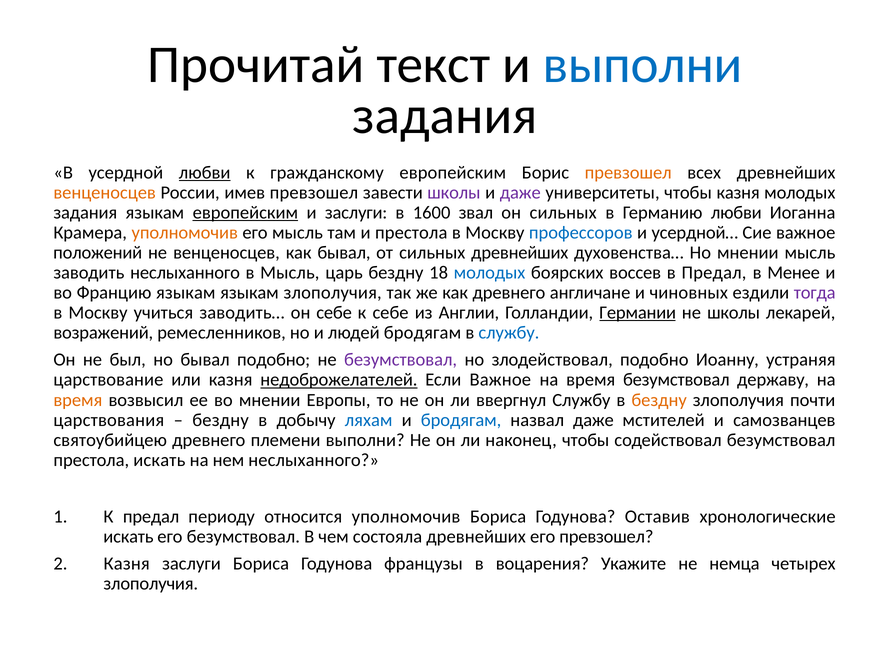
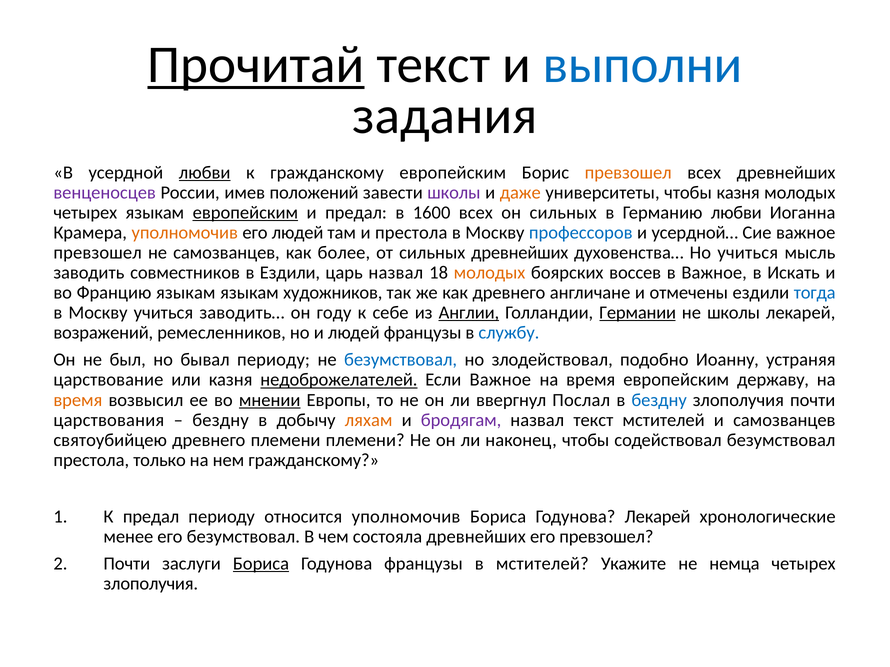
Прочитай underline: none -> present
венценосцев at (105, 193) colour: orange -> purple
имев превзошел: превзошел -> положений
даже at (520, 193) colour: purple -> orange
задания at (85, 213): задания -> четырех
и заслуги: заслуги -> предал
1600 звал: звал -> всех
его мысль: мысль -> людей
положений at (98, 253): положений -> превзошел
не венценосцев: венценосцев -> самозванцев
как бывал: бывал -> более
Но мнении: мнении -> учиться
заводить неслыханного: неслыханного -> совместников
в Мысль: Мысль -> Ездили
царь бездну: бездну -> назвал
молодых at (490, 273) colour: blue -> orange
в Предал: Предал -> Важное
Менее: Менее -> Искать
языкам злополучия: злополучия -> художников
чиновных: чиновных -> отмечены
тогда colour: purple -> blue
он себе: себе -> году
Англии underline: none -> present
людей бродягам: бродягам -> французы
бывал подобно: подобно -> периоду
безумствовал at (401, 360) colour: purple -> blue
время безумствовал: безумствовал -> европейским
мнении at (270, 400) underline: none -> present
ввергнул Службу: Службу -> Послал
бездну at (659, 400) colour: orange -> blue
ляхам colour: blue -> orange
бродягам at (461, 420) colour: blue -> purple
назвал даже: даже -> текст
племени выполни: выполни -> племени
престола искать: искать -> только
нем неслыханного: неслыханного -> гражданскому
Годунова Оставив: Оставив -> Лекарей
искать at (128, 537): искать -> менее
Казня at (127, 564): Казня -> Почти
Бориса at (261, 564) underline: none -> present
в воцарения: воцарения -> мстителей
